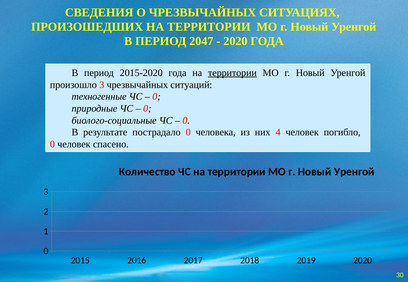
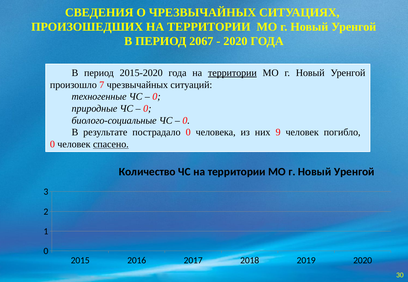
2047: 2047 -> 2067
произошло 3: 3 -> 7
4: 4 -> 9
спасено underline: none -> present
